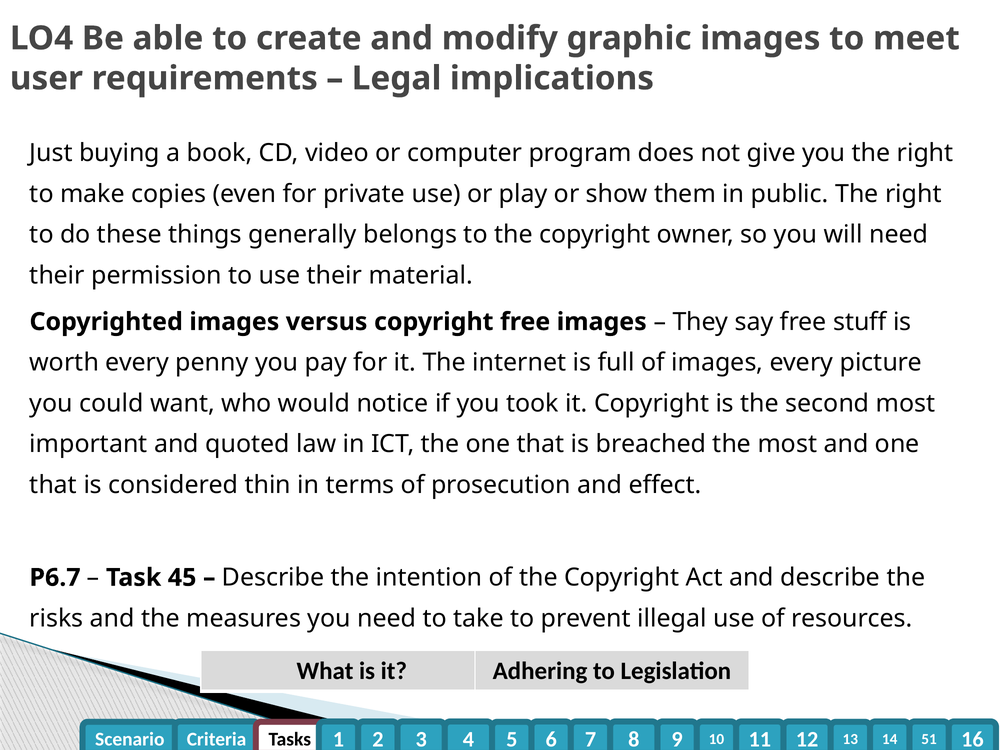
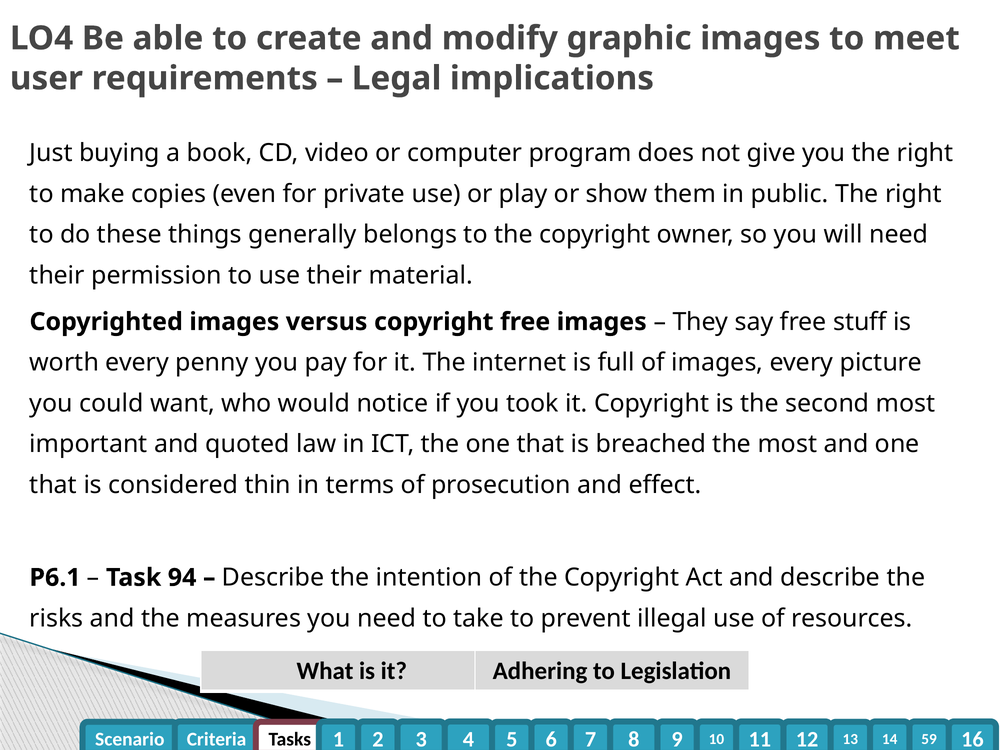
P6.7: P6.7 -> P6.1
45: 45 -> 94
51: 51 -> 59
